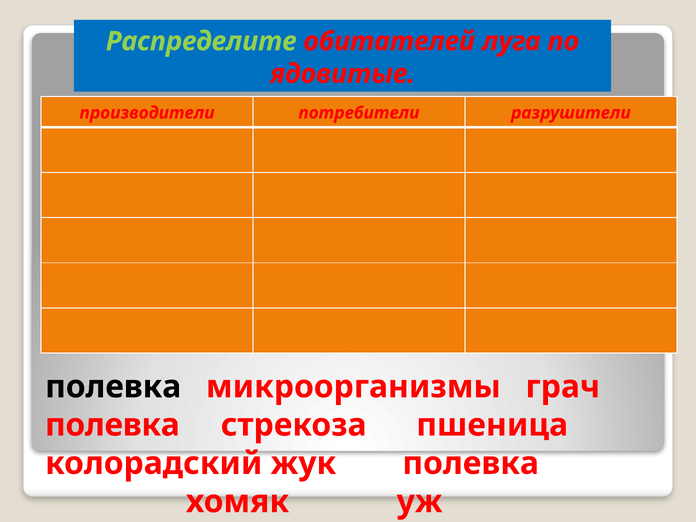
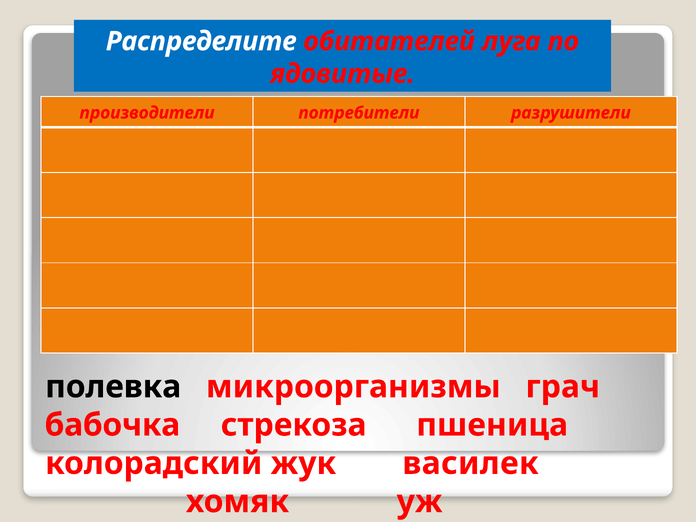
Распределите colour: light green -> white
полевка at (112, 425): полевка -> бабочка
жук полевка: полевка -> василек
